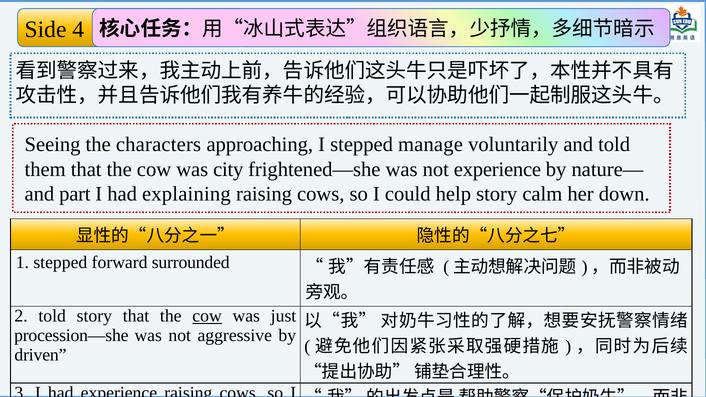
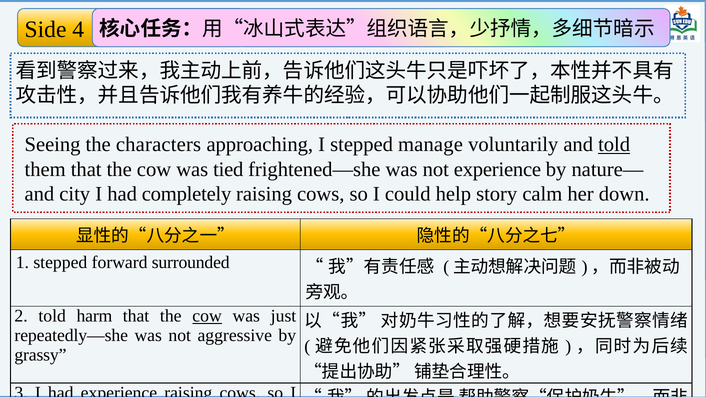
told at (614, 145) underline: none -> present
city: city -> tied
part: part -> city
explaining: explaining -> completely
told story: story -> harm
procession—she: procession—she -> repeatedly—she
driven: driven -> grassy
